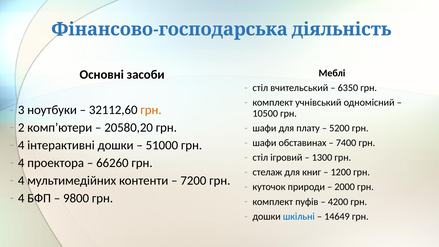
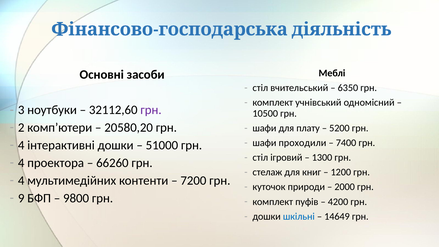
грн at (151, 110) colour: orange -> purple
обставинах: обставинах -> проходили
4 at (21, 198): 4 -> 9
